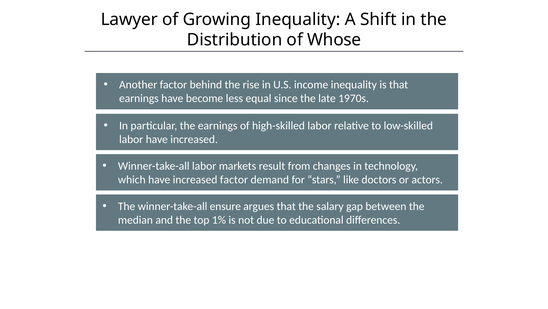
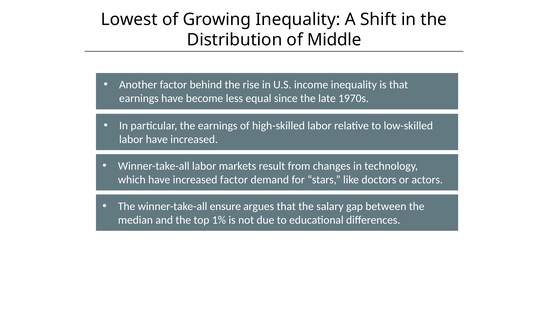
Lawyer: Lawyer -> Lowest
Whose: Whose -> Middle
